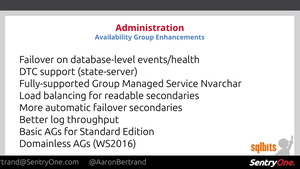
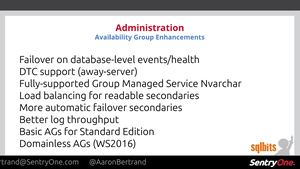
state-server: state-server -> away-server
